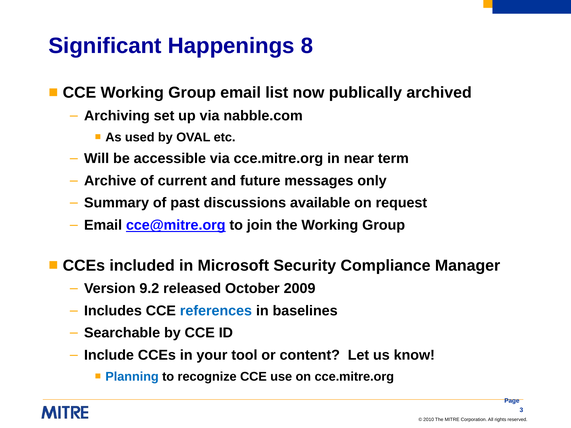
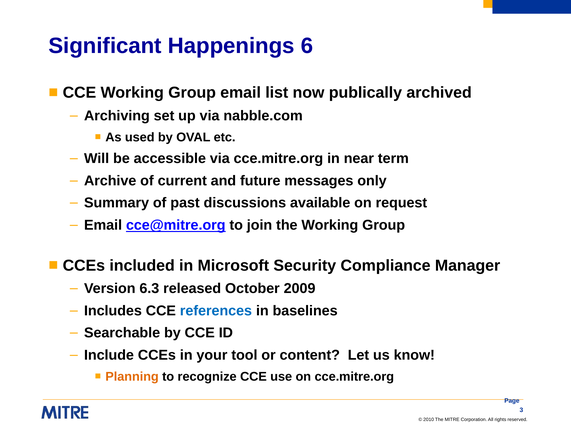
8: 8 -> 6
9.2: 9.2 -> 6.3
Planning colour: blue -> orange
